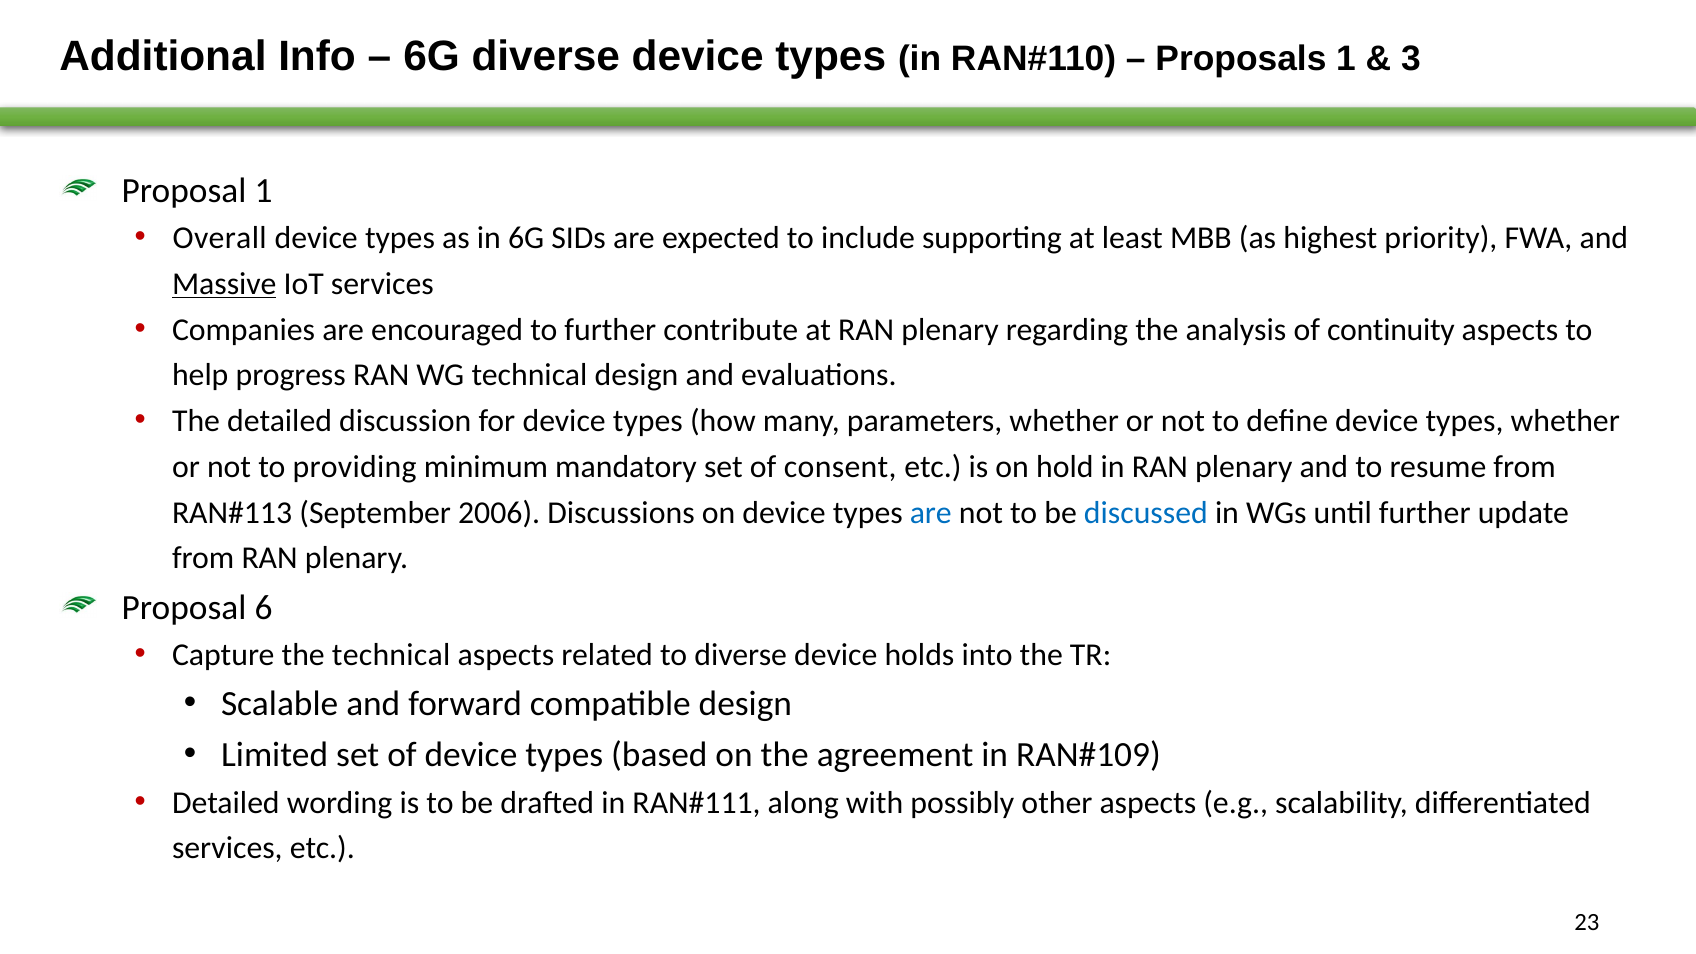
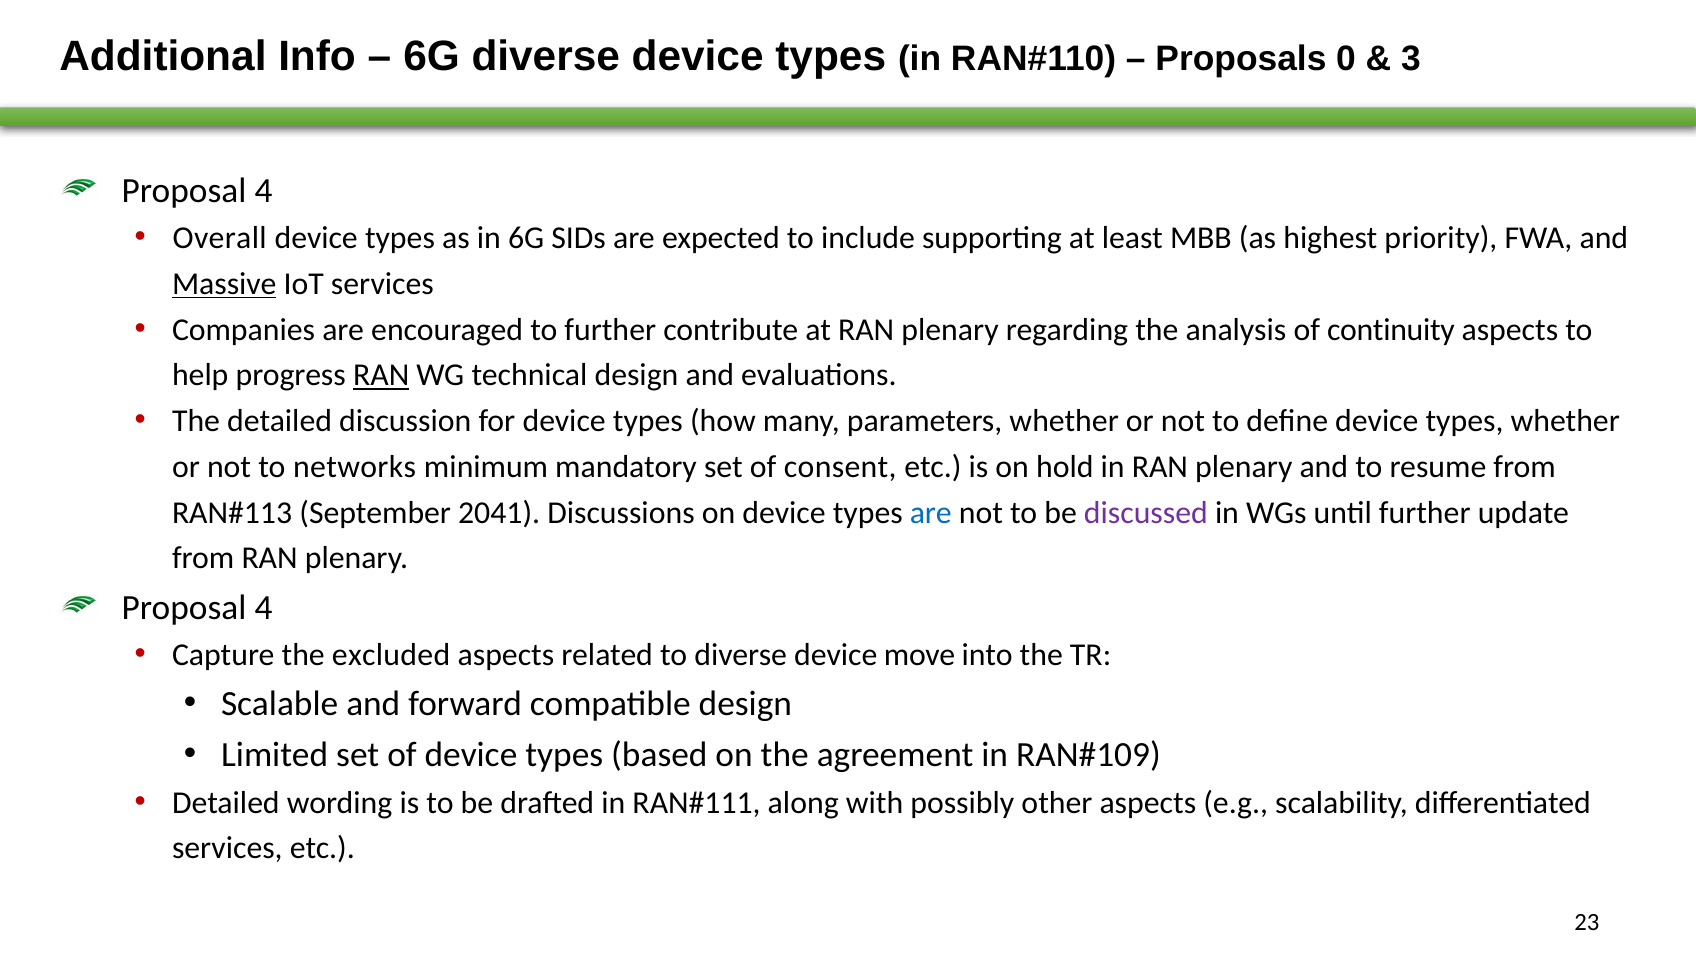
Proposals 1: 1 -> 0
1 at (264, 190): 1 -> 4
RAN at (381, 375) underline: none -> present
providing: providing -> networks
2006: 2006 -> 2041
discussed colour: blue -> purple
6 at (264, 607): 6 -> 4
the technical: technical -> excluded
holds: holds -> move
